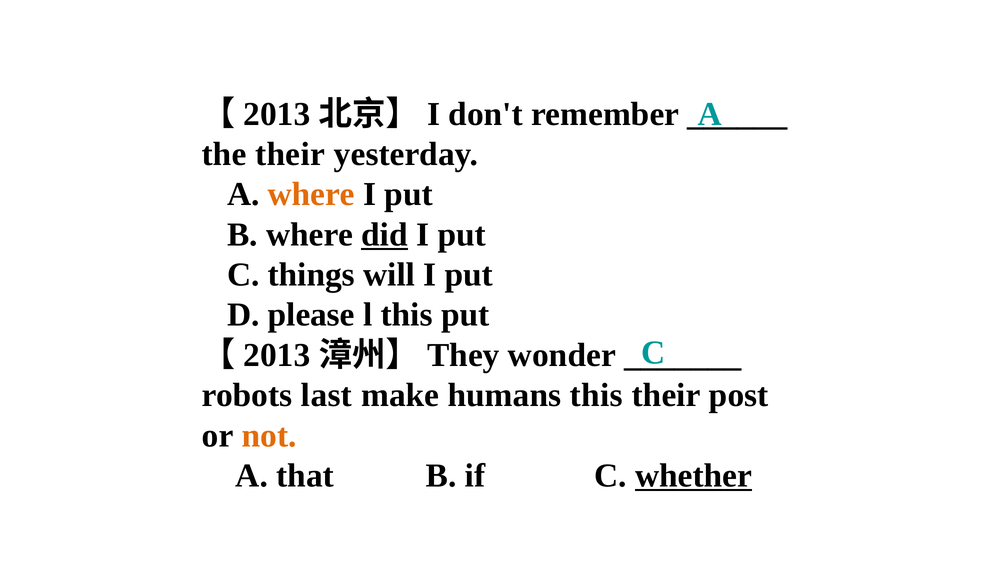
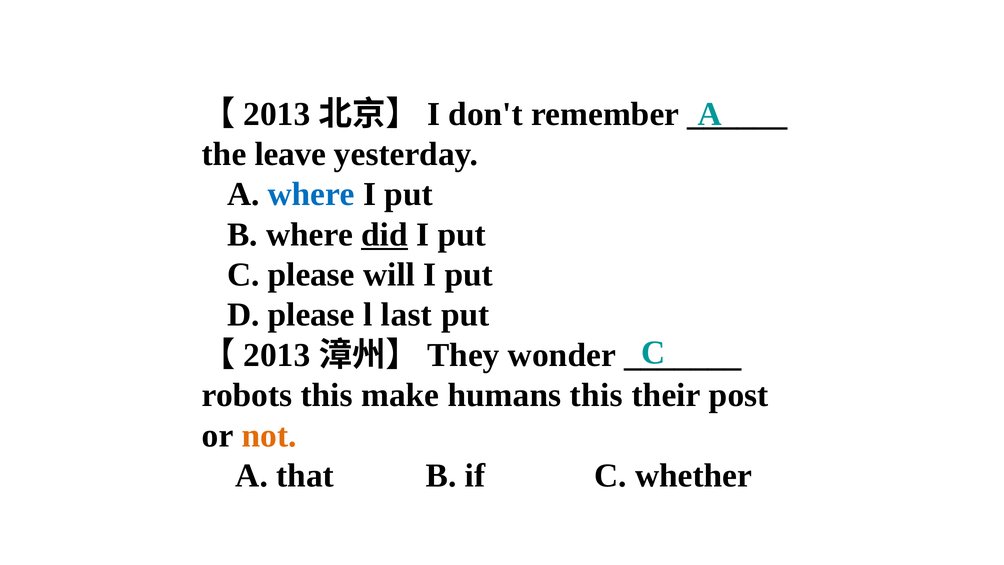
the their: their -> leave
where at (311, 194) colour: orange -> blue
C things: things -> please
l this: this -> last
robots last: last -> this
whether underline: present -> none
